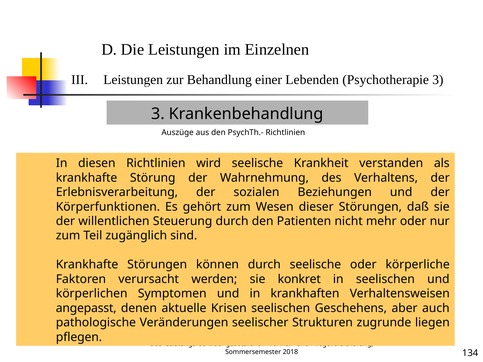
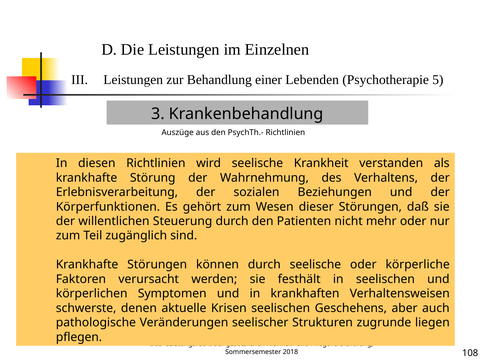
Psychotherapie 3: 3 -> 5
konkret: konkret -> festhält
angepasst: angepasst -> schwerste
134: 134 -> 108
